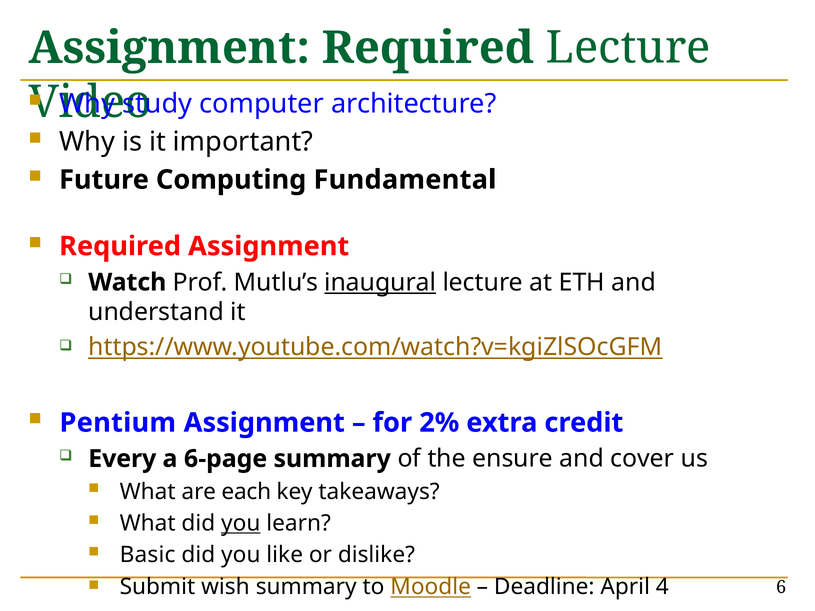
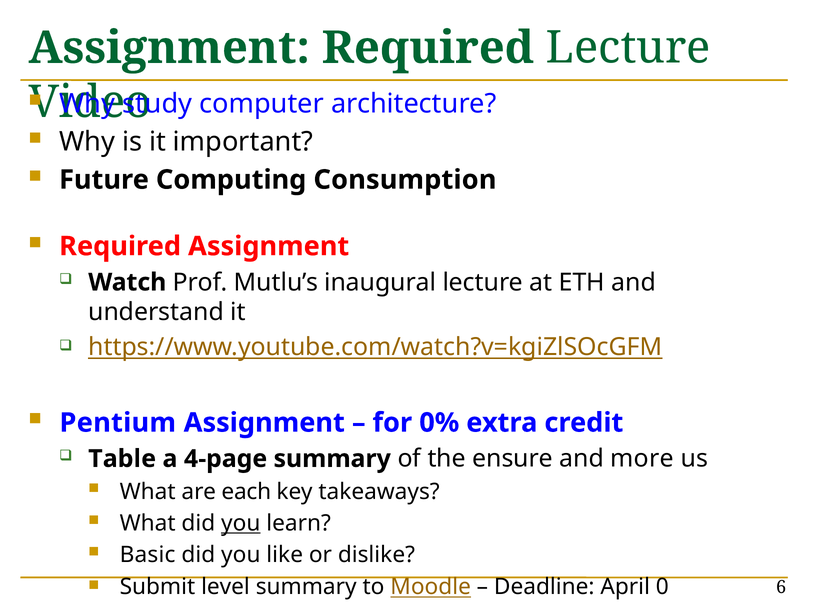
Fundamental: Fundamental -> Consumption
inaugural underline: present -> none
2%: 2% -> 0%
Every: Every -> Table
6-page: 6-page -> 4-page
cover: cover -> more
wish: wish -> level
4: 4 -> 0
